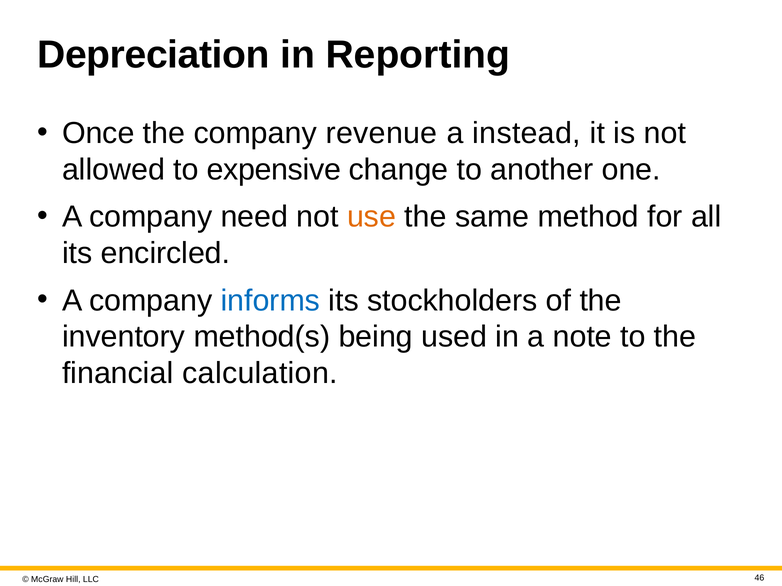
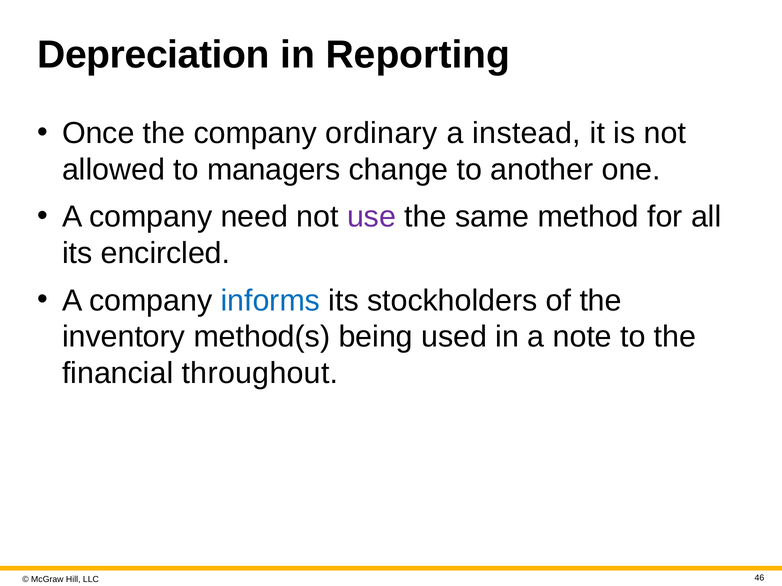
revenue: revenue -> ordinary
expensive: expensive -> managers
use colour: orange -> purple
calculation: calculation -> throughout
